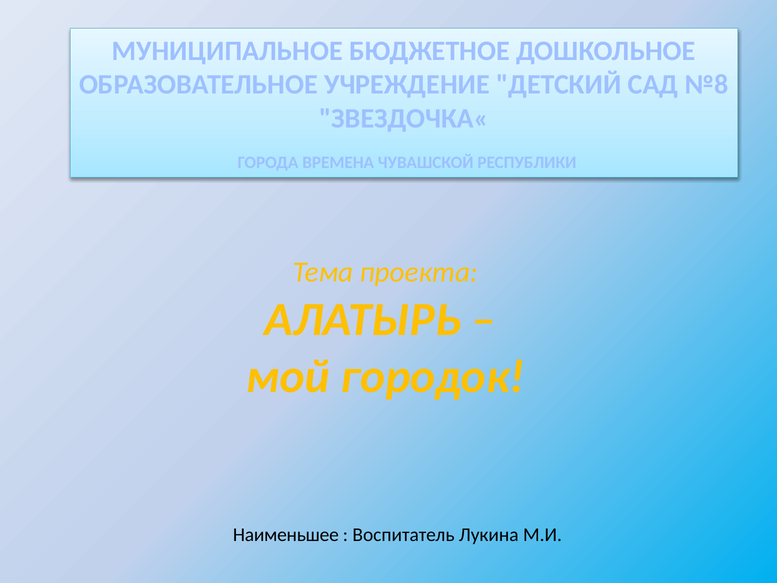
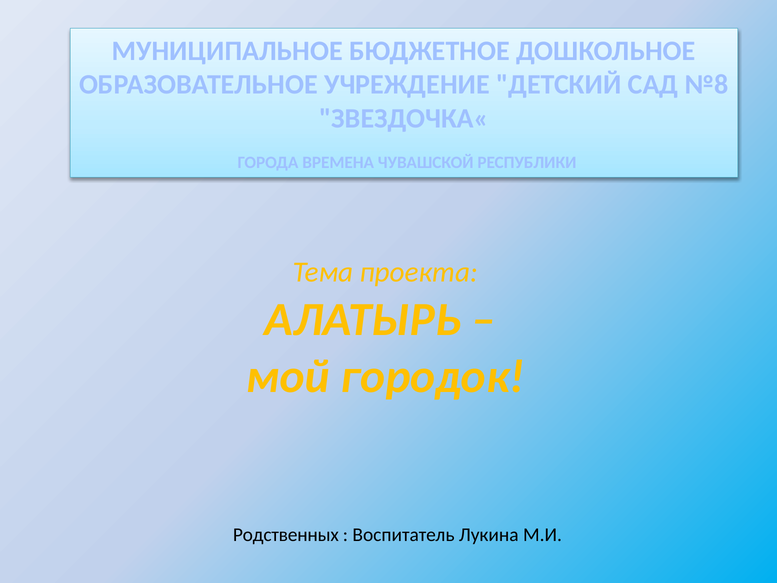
Наименьшее: Наименьшее -> Родственных
